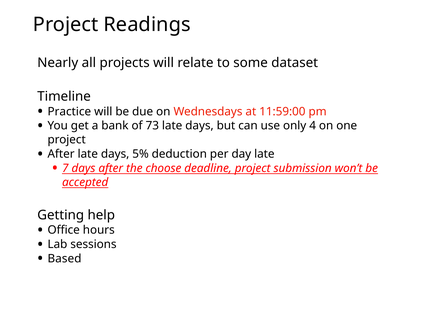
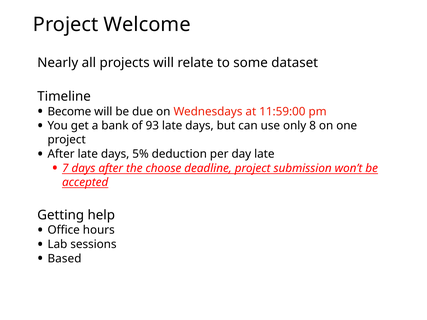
Readings: Readings -> Welcome
Practice: Practice -> Become
73: 73 -> 93
4: 4 -> 8
